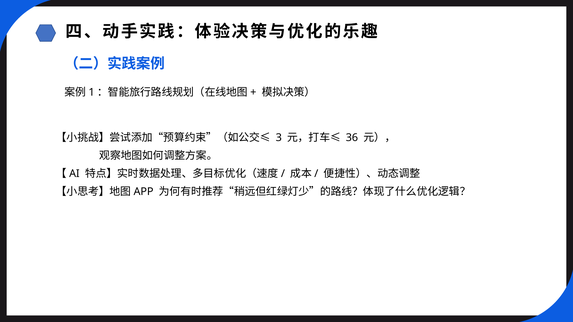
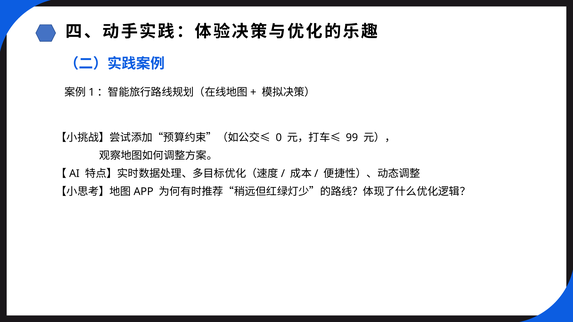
3: 3 -> 0
36: 36 -> 99
